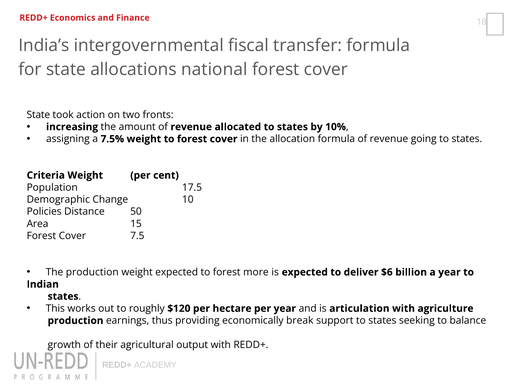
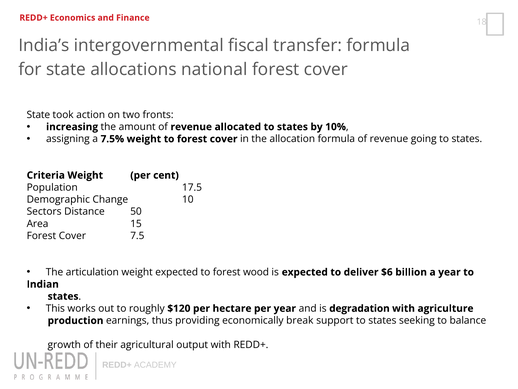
Policies: Policies -> Sectors
The production: production -> articulation
more: more -> wood
articulation: articulation -> degradation
